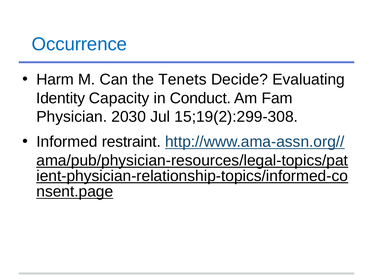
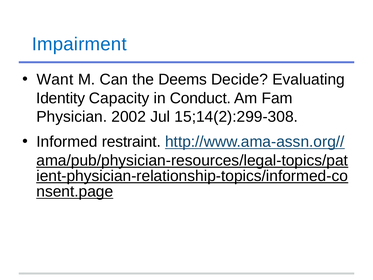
Occurrence: Occurrence -> Impairment
Harm: Harm -> Want
Tenets: Tenets -> Deems
2030: 2030 -> 2002
15;19(2):299-308: 15;19(2):299-308 -> 15;14(2):299-308
